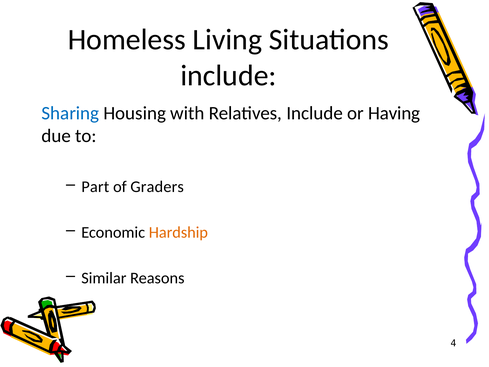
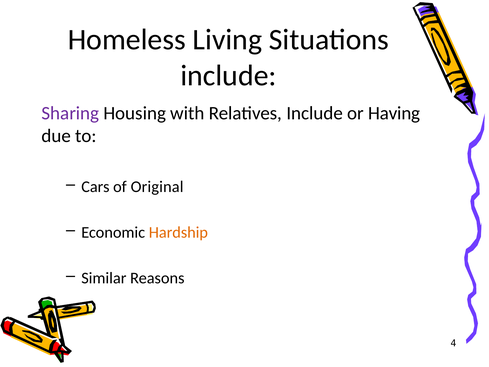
Sharing colour: blue -> purple
Part: Part -> Cars
Graders: Graders -> Original
